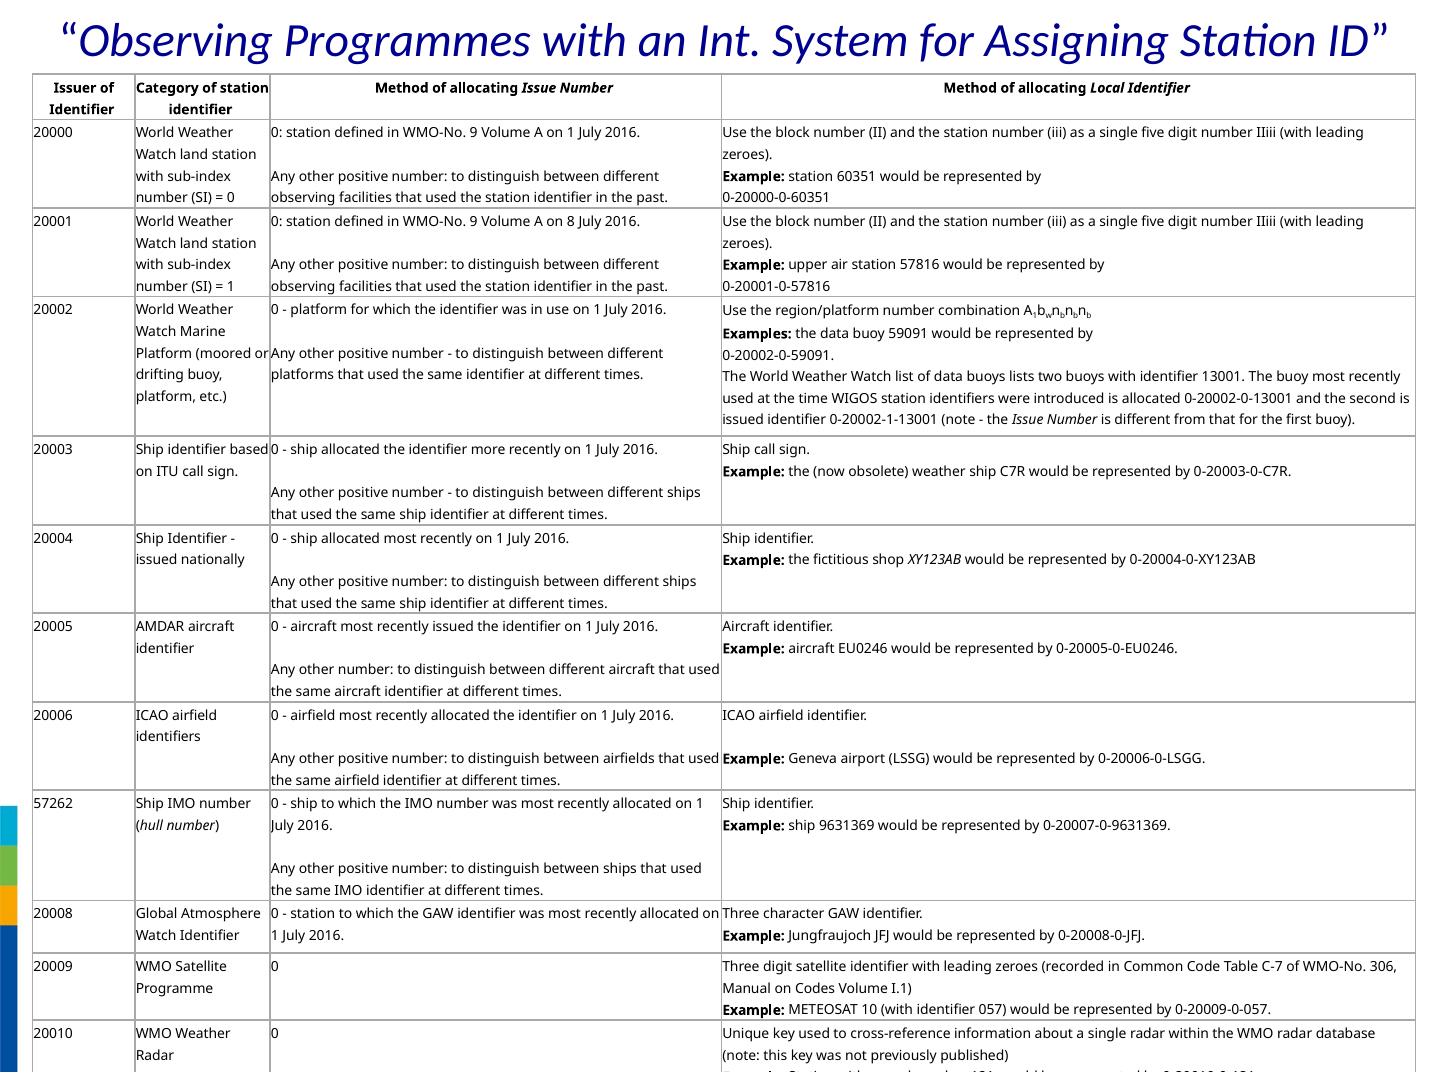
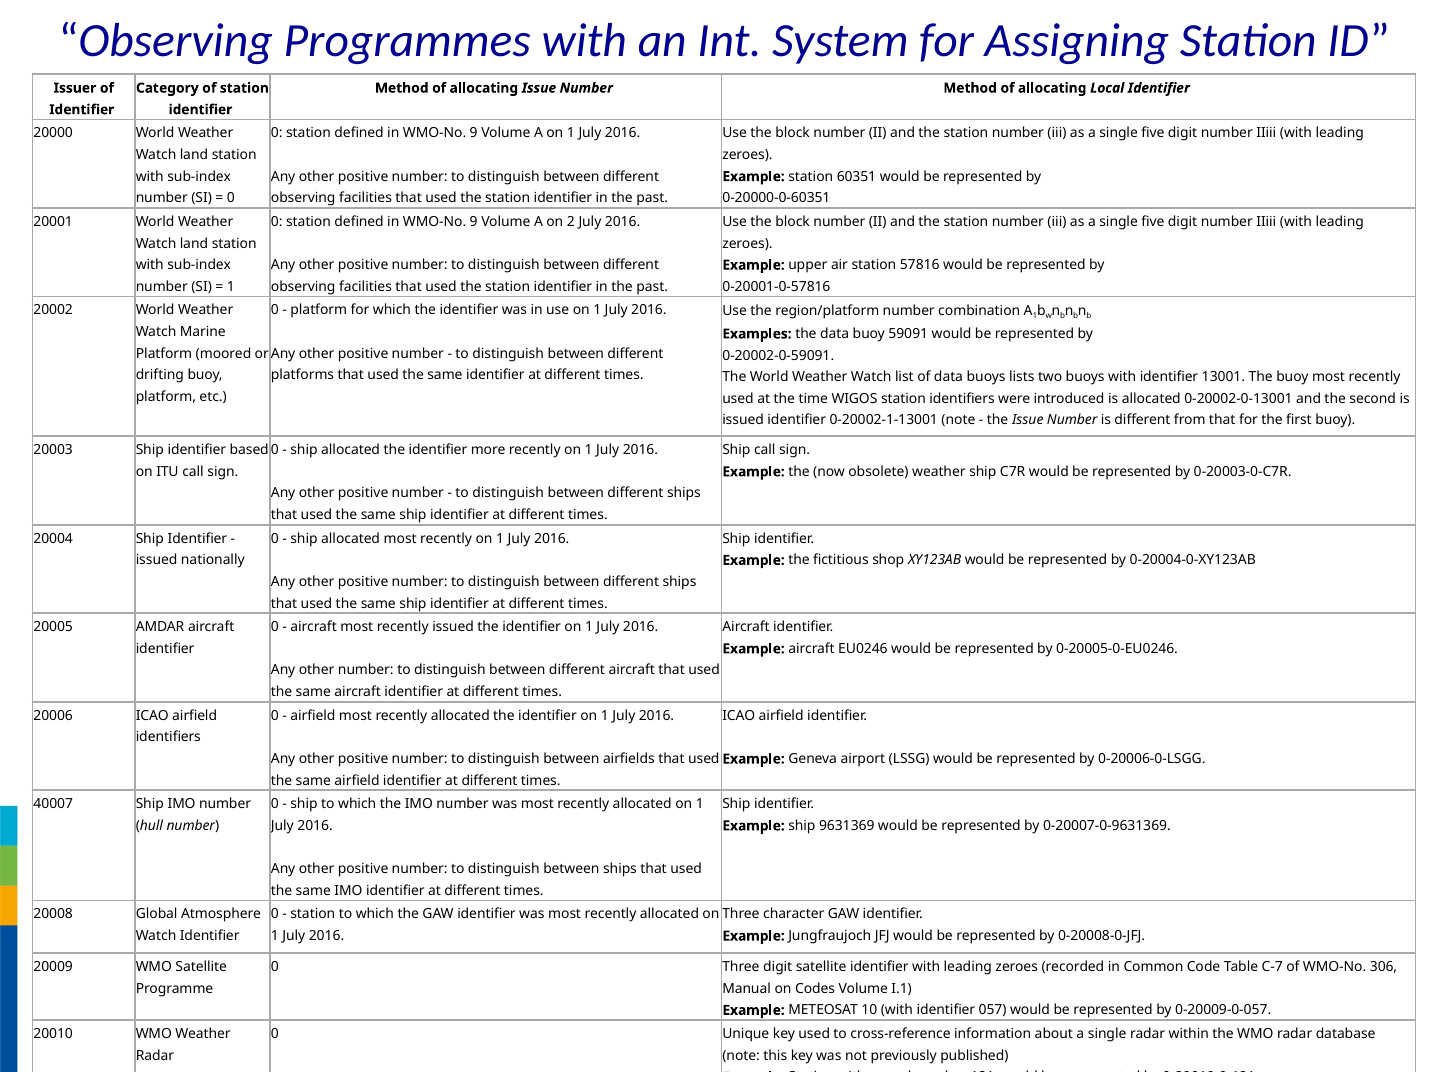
8: 8 -> 2
57262: 57262 -> 40007
